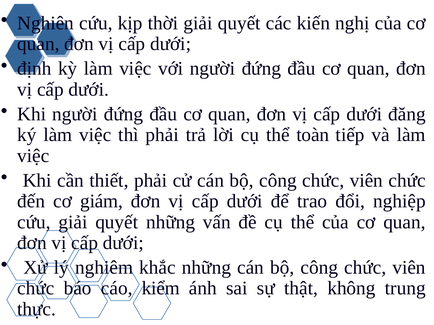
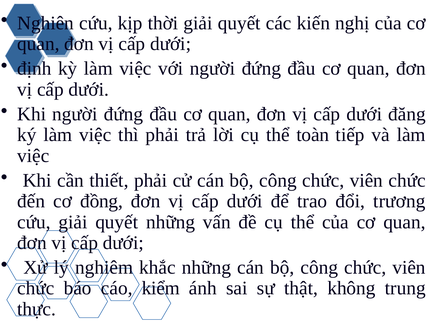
giám: giám -> đồng
nghiệp: nghiệp -> trương
